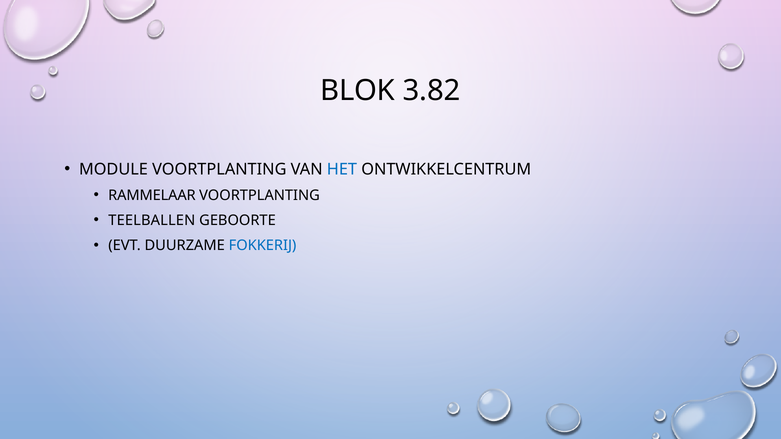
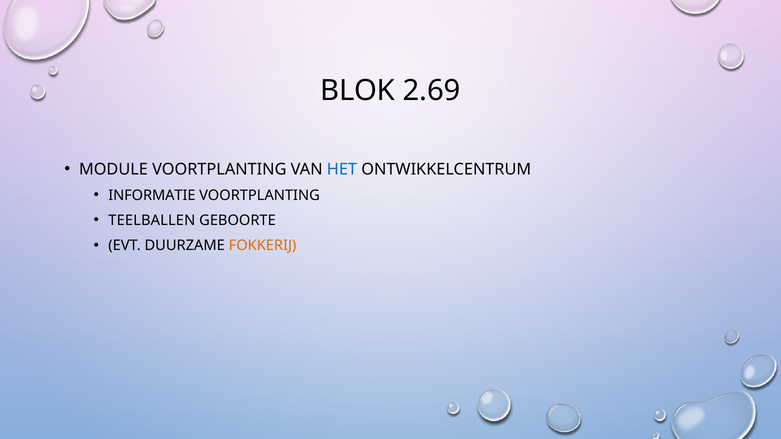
3.82: 3.82 -> 2.69
RAMMELAAR: RAMMELAAR -> INFORMATIE
FOKKERIJ colour: blue -> orange
